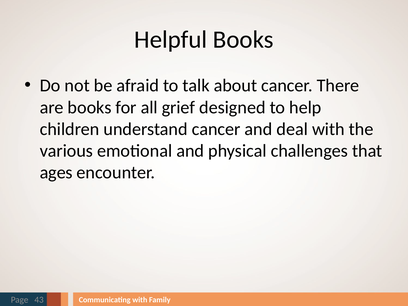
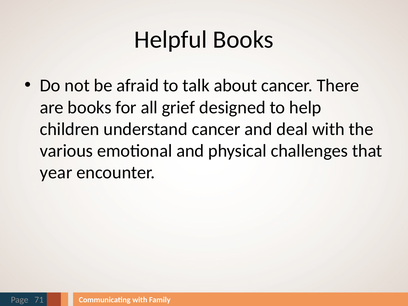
ages: ages -> year
43: 43 -> 71
